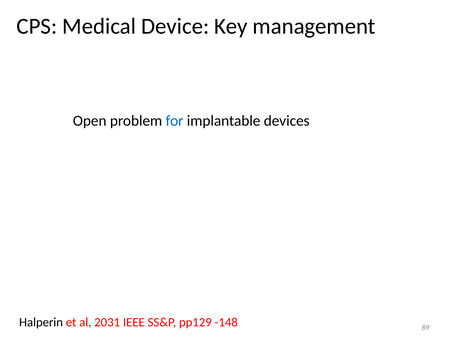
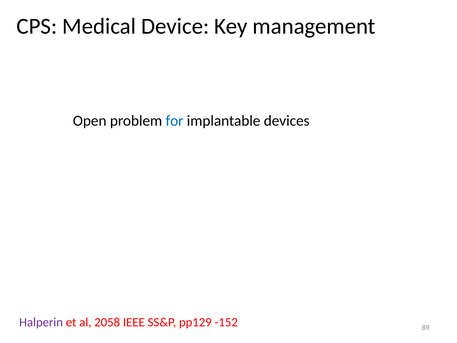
Halperin colour: black -> purple
2031: 2031 -> 2058
-148: -148 -> -152
